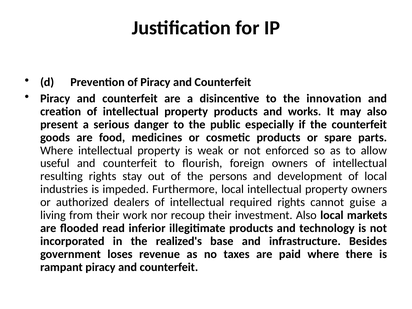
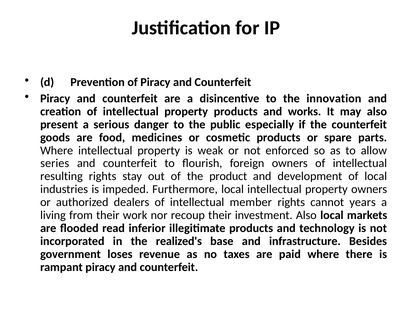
useful: useful -> series
persons: persons -> product
required: required -> member
guise: guise -> years
